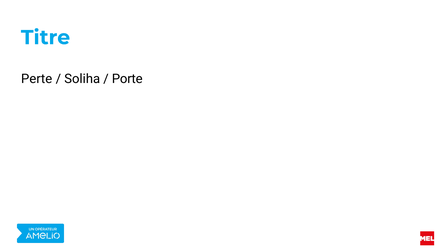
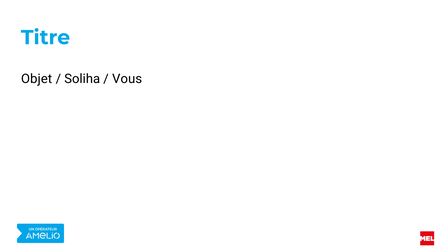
Perte: Perte -> Objet
Porte: Porte -> Vous
